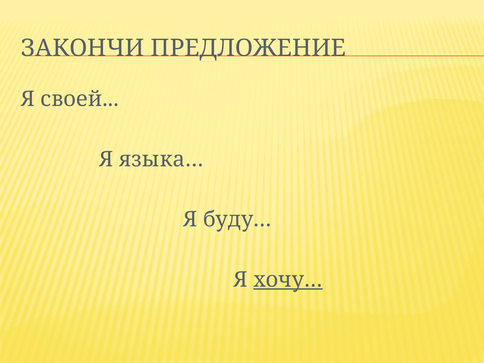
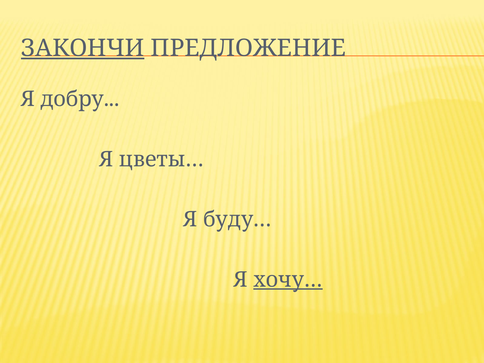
ЗАКОНЧИ underline: none -> present
своей: своей -> добру
языка…: языка… -> цветы…
